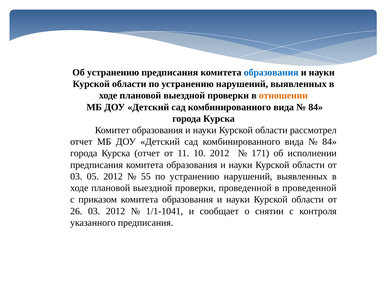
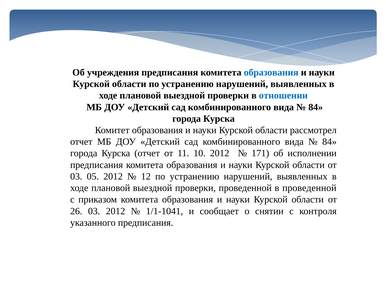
Об устранению: устранению -> учреждения
отношении colour: orange -> blue
55: 55 -> 12
